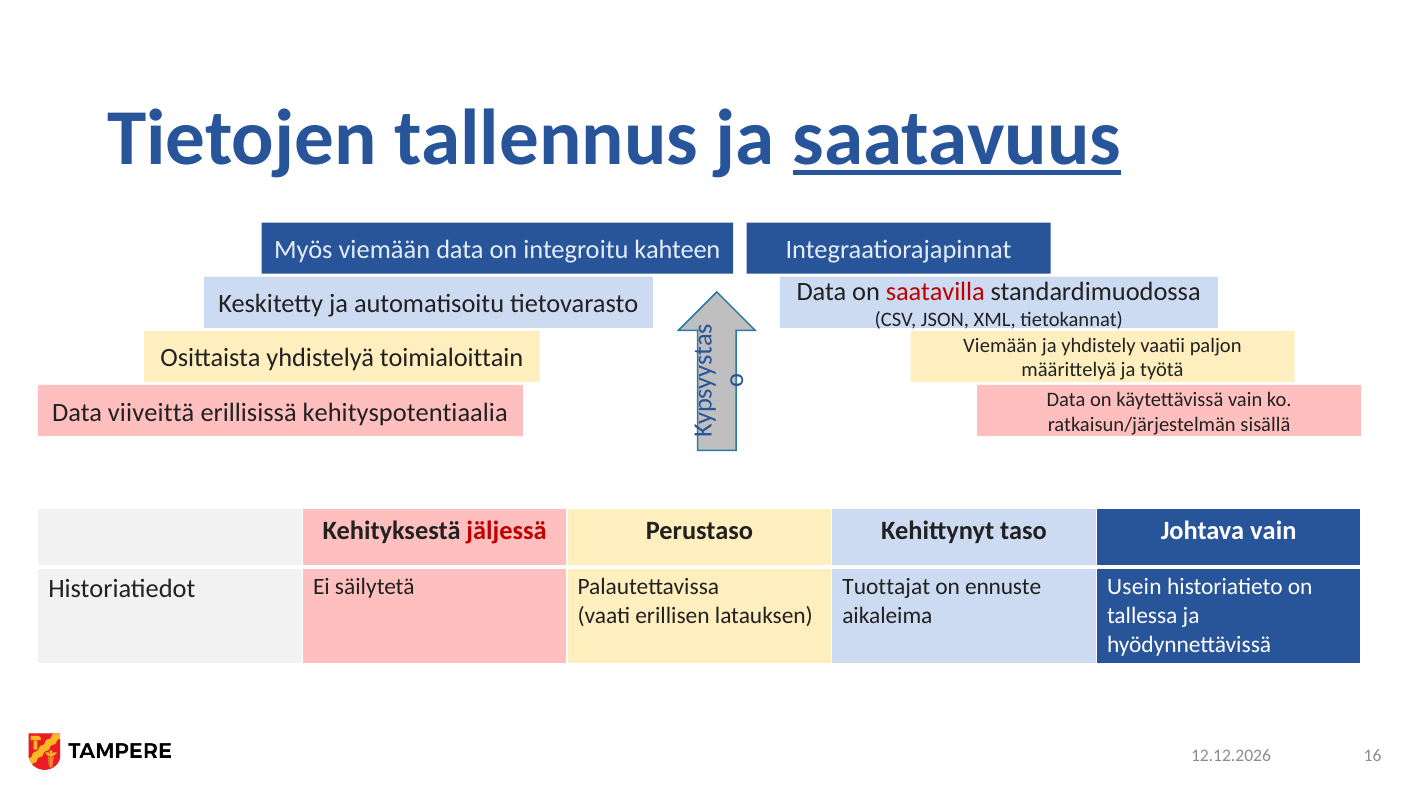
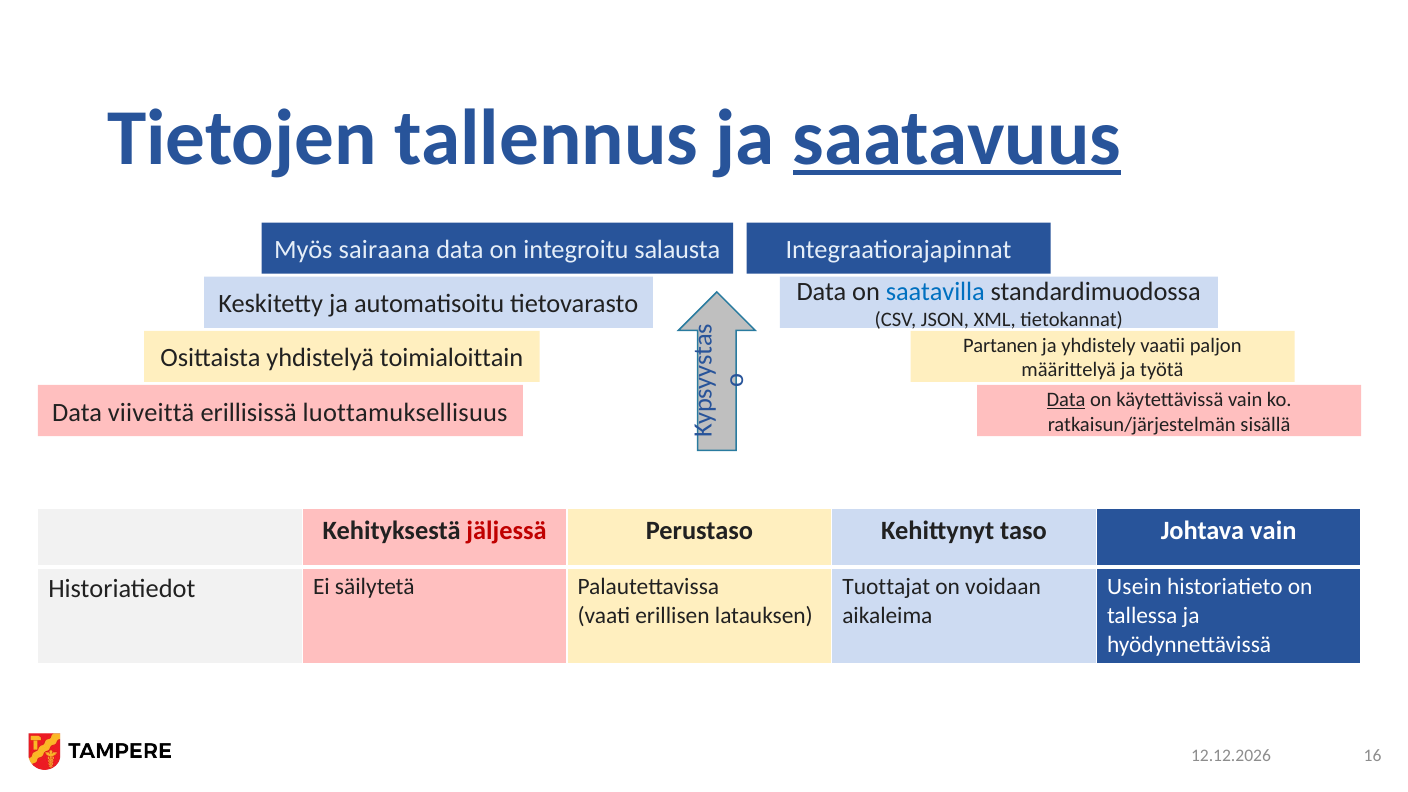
Myös viemään: viemään -> sairaana
kahteen: kahteen -> salausta
saatavilla colour: red -> blue
Viemään at (1000, 345): Viemään -> Partanen
Data at (1066, 400) underline: none -> present
kehityspotentiaalia: kehityspotentiaalia -> luottamuksellisuus
ennuste: ennuste -> voidaan
